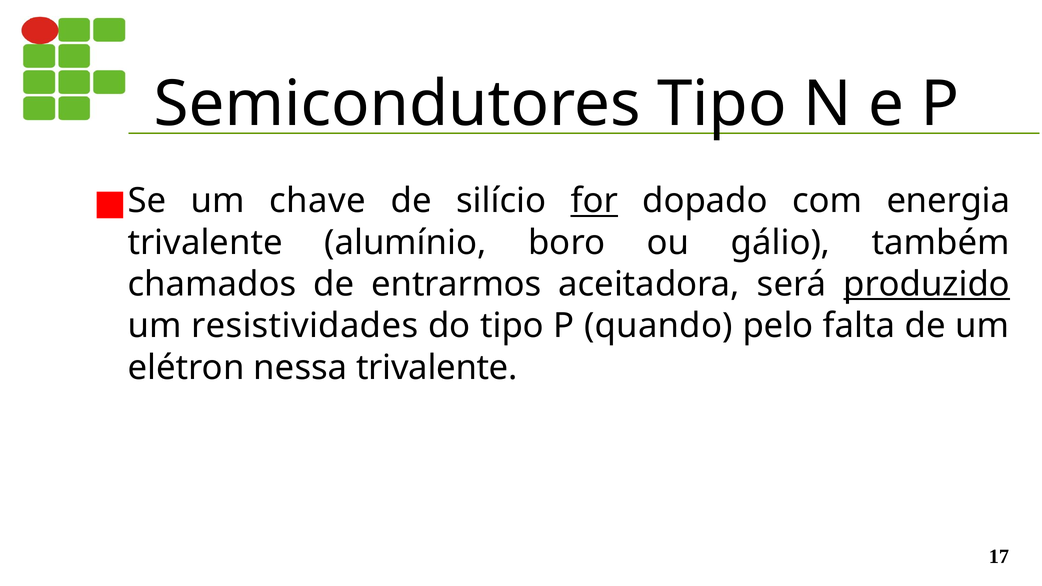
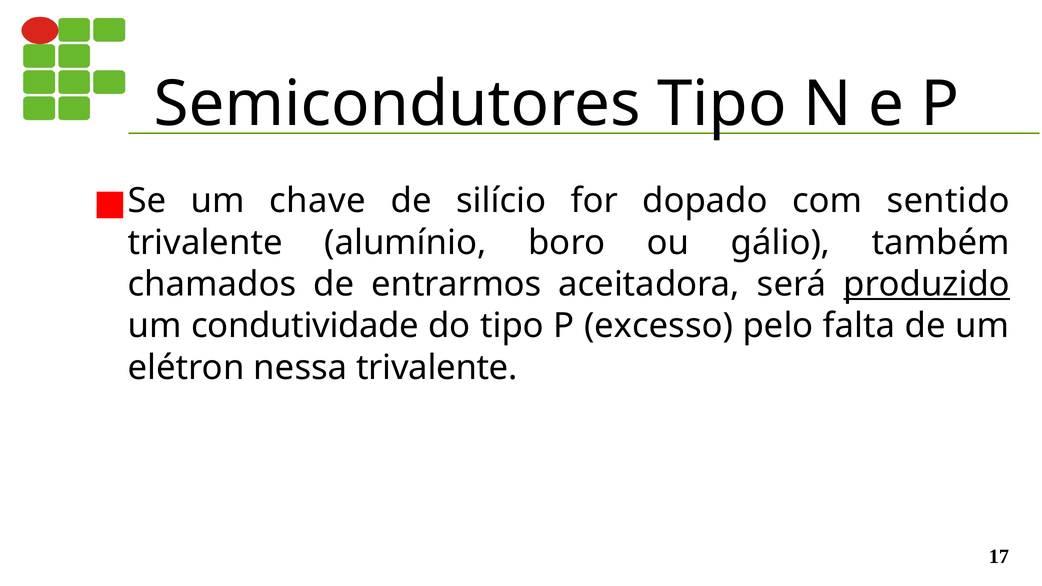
for underline: present -> none
energia: energia -> sentido
resistividades: resistividades -> condutividade
quando: quando -> excesso
